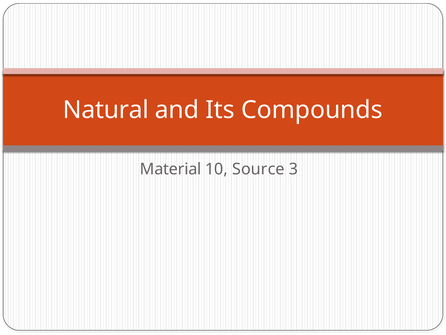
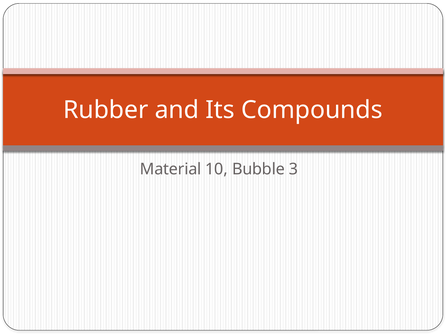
Natural: Natural -> Rubber
Source: Source -> Bubble
